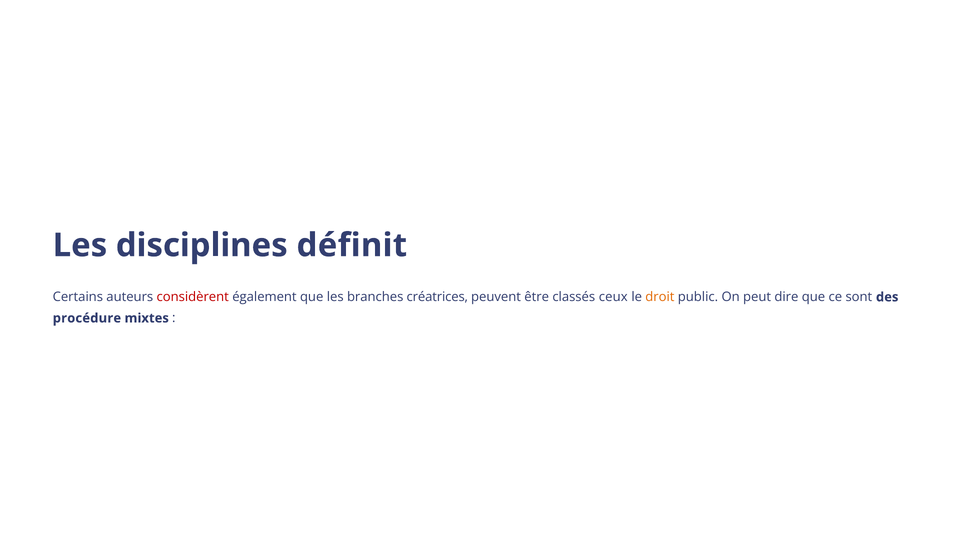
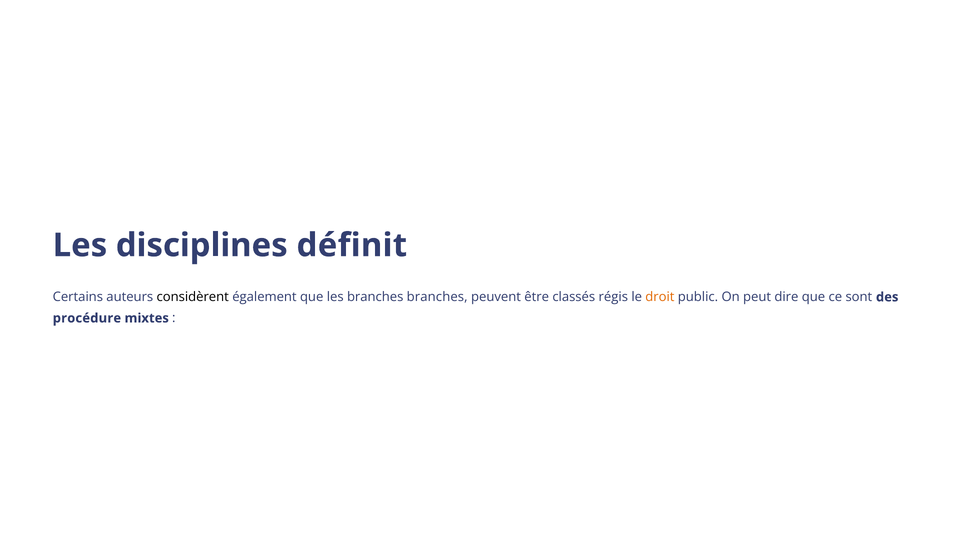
considèrent colour: red -> black
branches créatrices: créatrices -> branches
ceux: ceux -> régis
